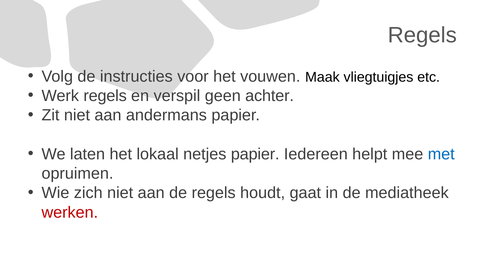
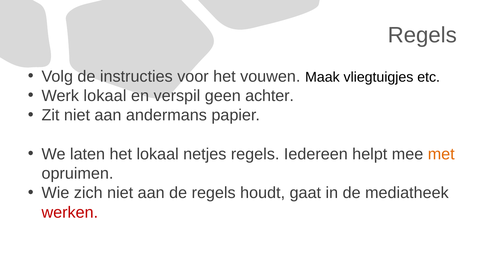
Werk regels: regels -> lokaal
netjes papier: papier -> regels
met colour: blue -> orange
